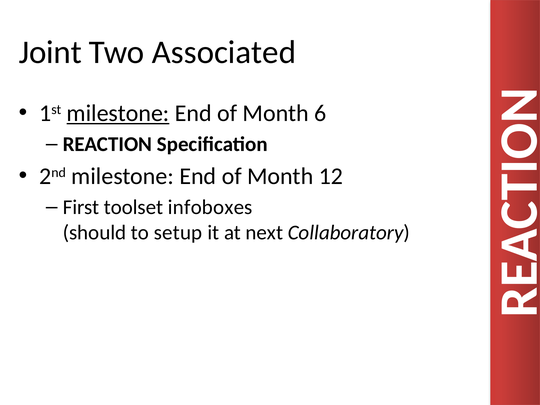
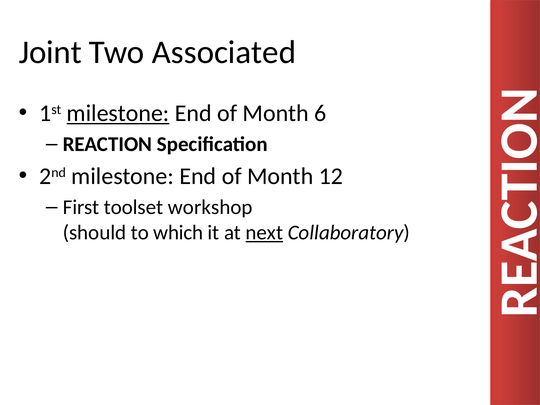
infoboxes: infoboxes -> workshop
setup: setup -> which
next underline: none -> present
